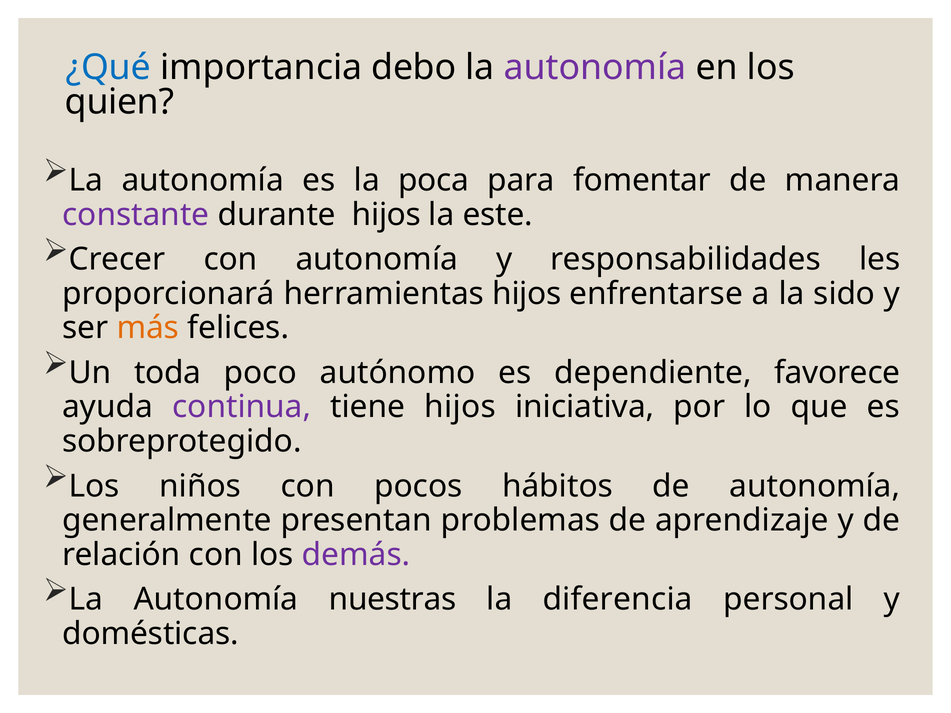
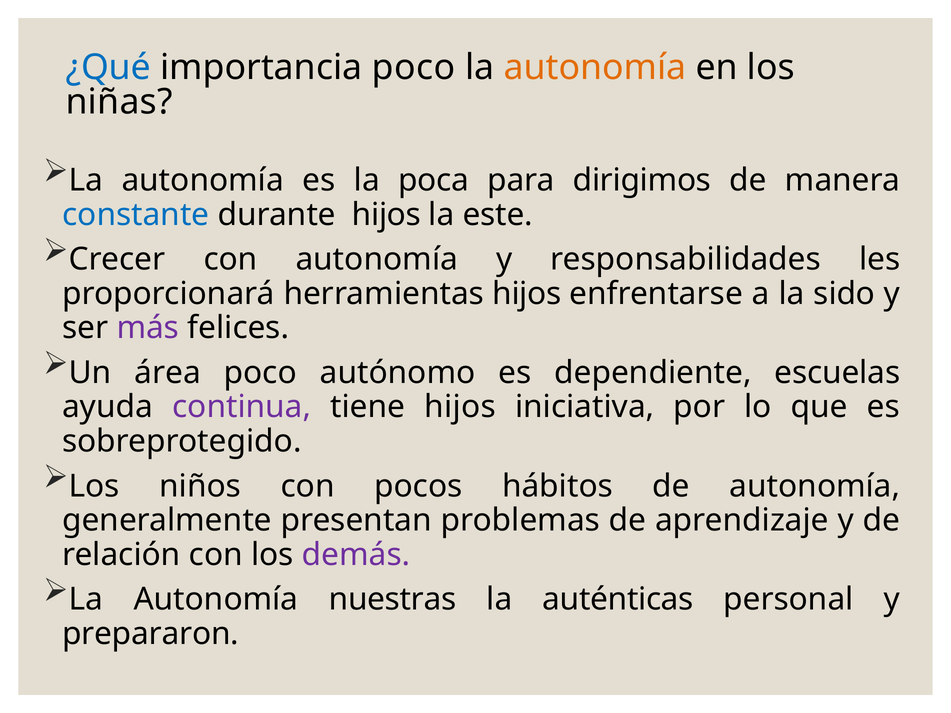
importancia debo: debo -> poco
autonomía at (595, 68) colour: purple -> orange
quien: quien -> niñas
fomentar: fomentar -> dirigimos
constante colour: purple -> blue
más colour: orange -> purple
toda: toda -> área
favorece: favorece -> escuelas
diferencia: diferencia -> auténticas
domésticas: domésticas -> prepararon
